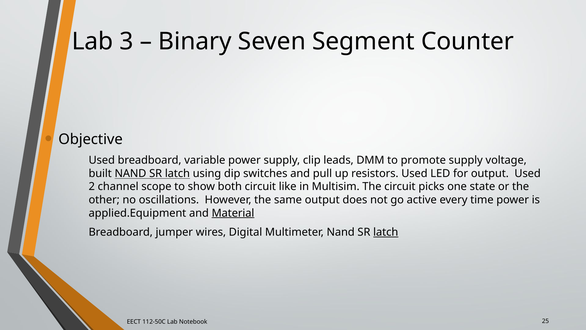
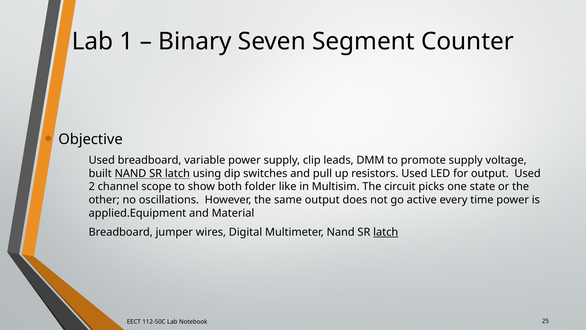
3: 3 -> 1
both circuit: circuit -> folder
Material underline: present -> none
